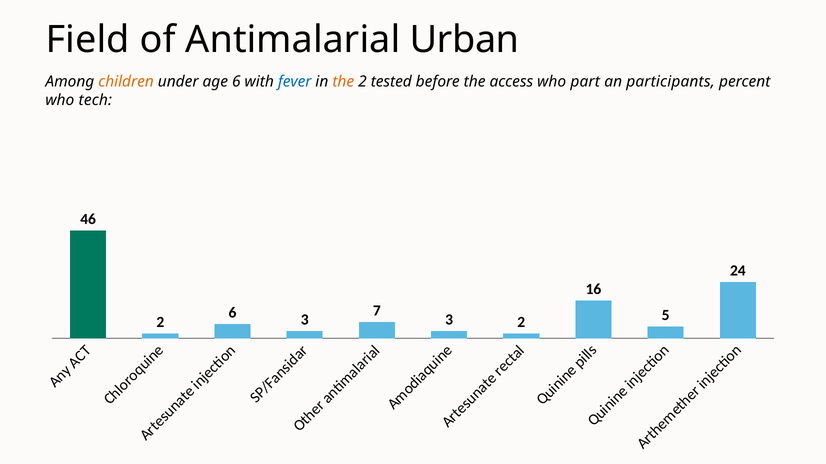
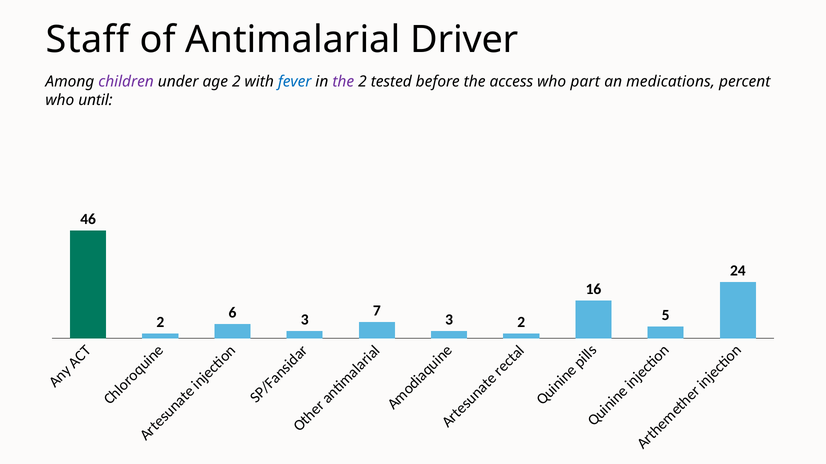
Field: Field -> Staff
Urban: Urban -> Driver
children colour: orange -> purple
age 6: 6 -> 2
the at (343, 82) colour: orange -> purple
participants: participants -> medications
tech: tech -> until
